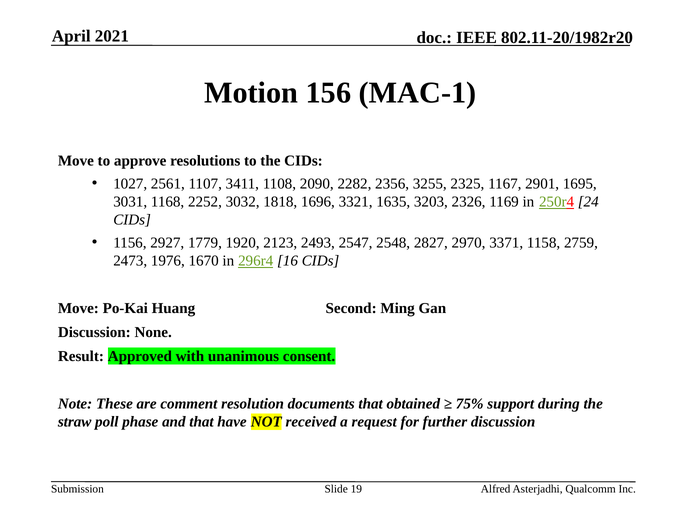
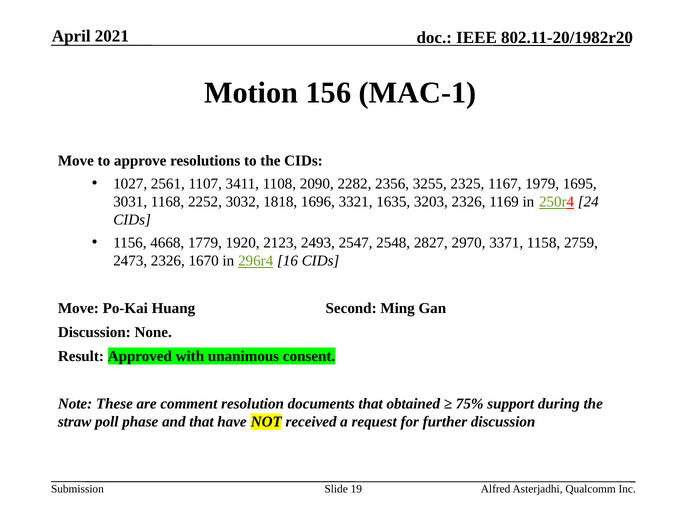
2901: 2901 -> 1979
2927: 2927 -> 4668
2473 1976: 1976 -> 2326
